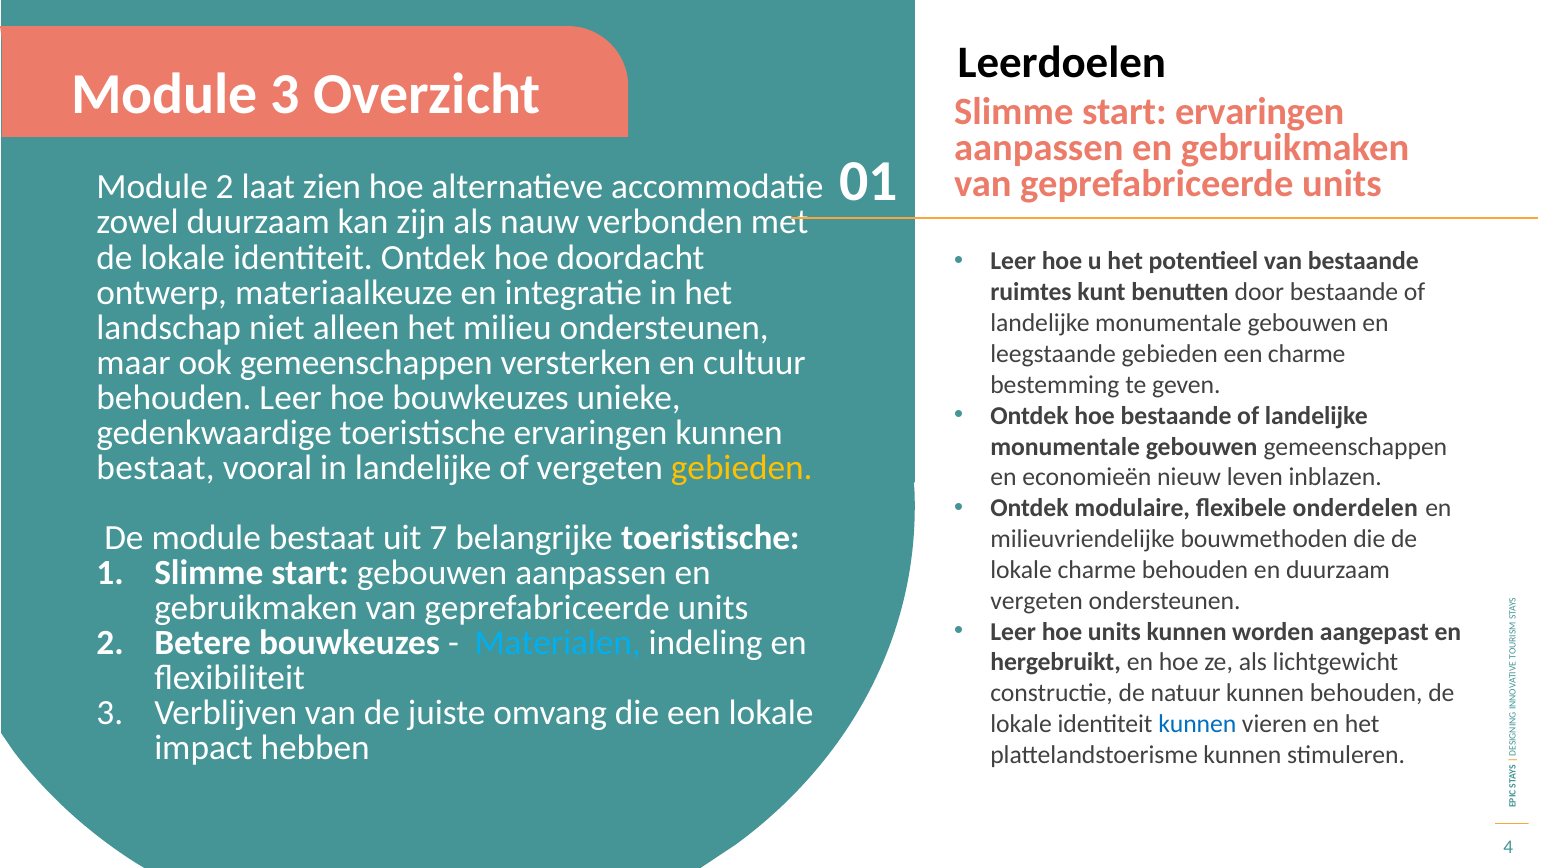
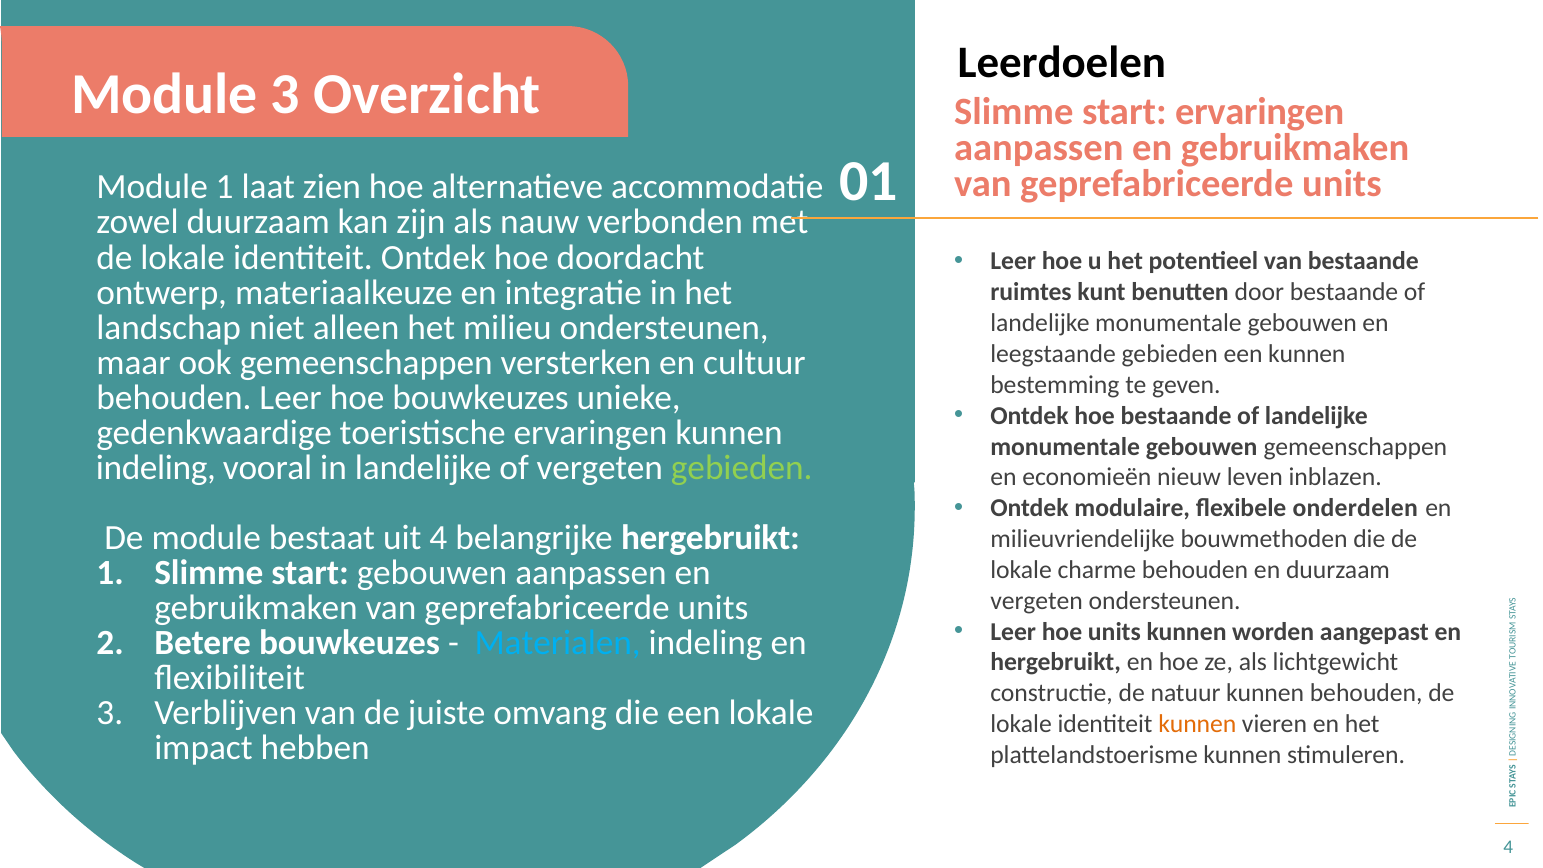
Module 2: 2 -> 1
een charme: charme -> kunnen
bestaat at (156, 468): bestaat -> indeling
gebieden at (742, 468) colour: yellow -> light green
uit 7: 7 -> 4
belangrijke toeristische: toeristische -> hergebruikt
kunnen at (1197, 724) colour: blue -> orange
